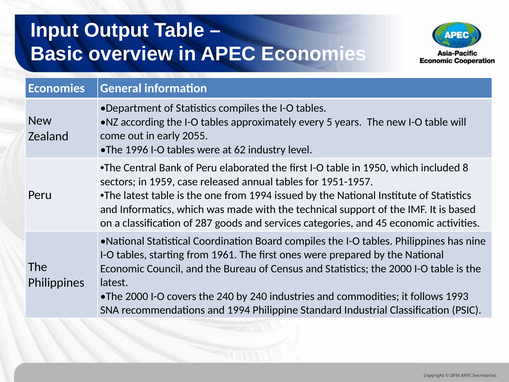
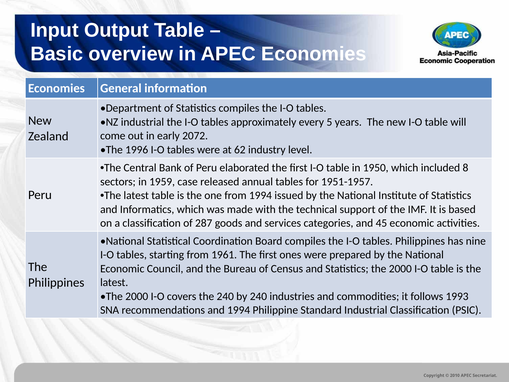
NZ according: according -> industrial
2055: 2055 -> 2072
